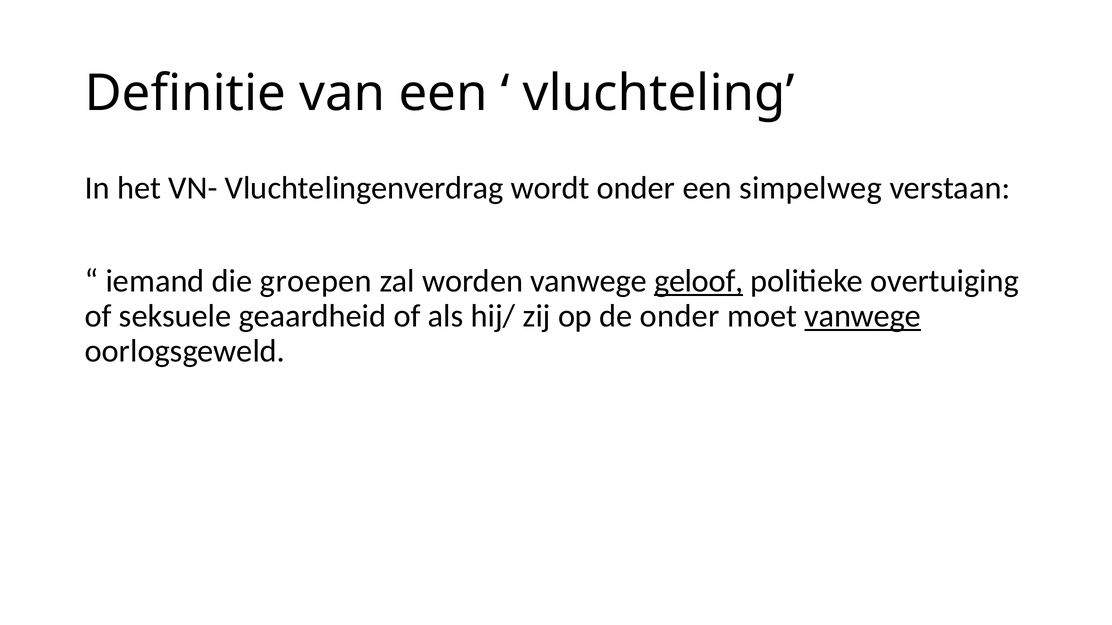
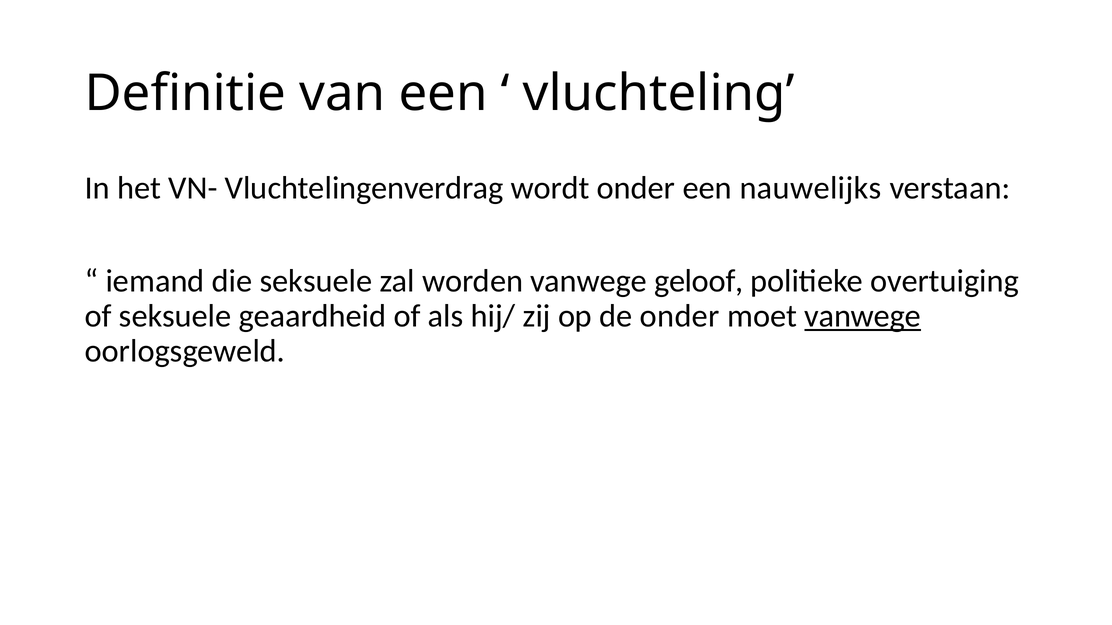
simpelweg: simpelweg -> nauwelijks
die groepen: groepen -> seksuele
geloof underline: present -> none
